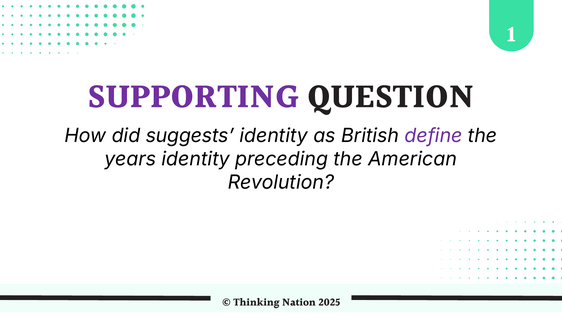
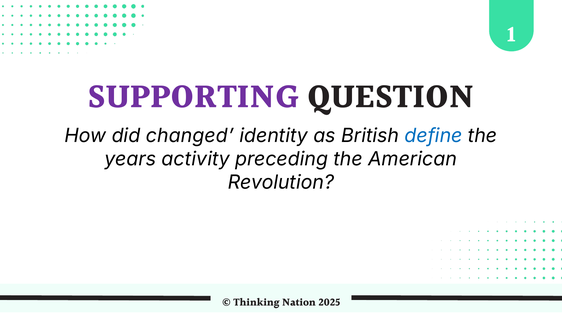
suggests: suggests -> changed
define colour: purple -> blue
years identity: identity -> activity
